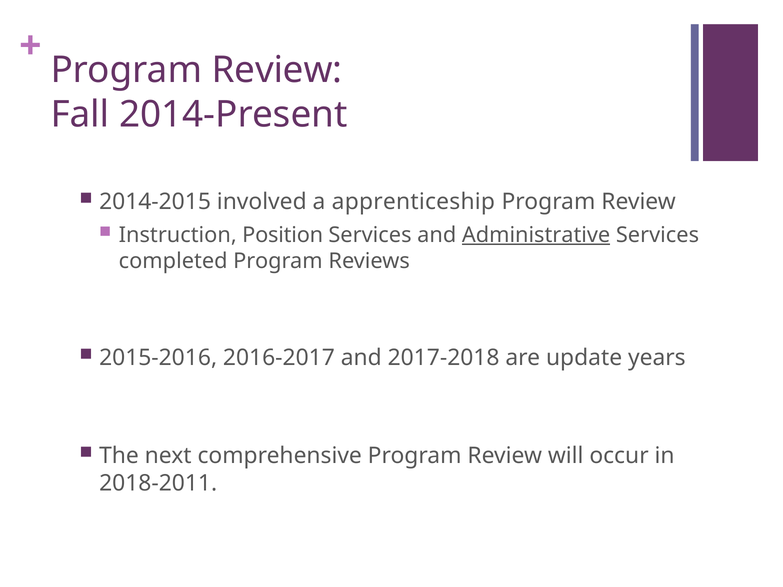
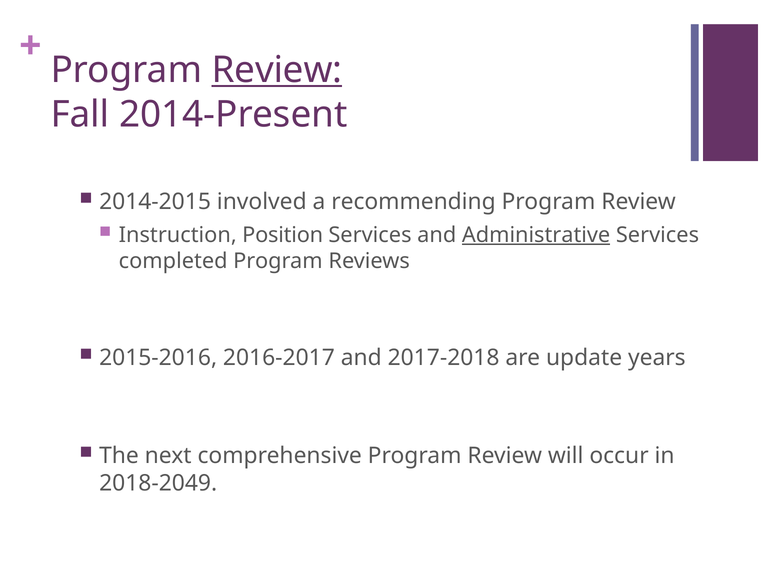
Review at (277, 70) underline: none -> present
apprenticeship: apprenticeship -> recommending
2018-2011: 2018-2011 -> 2018-2049
